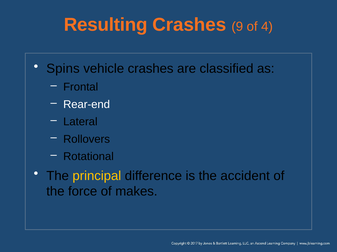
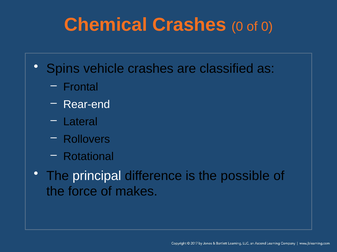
Resulting: Resulting -> Chemical
Crashes 9: 9 -> 0
of 4: 4 -> 0
principal colour: yellow -> white
accident: accident -> possible
